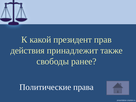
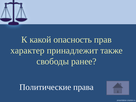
президент: президент -> опасность
действия: действия -> характер
